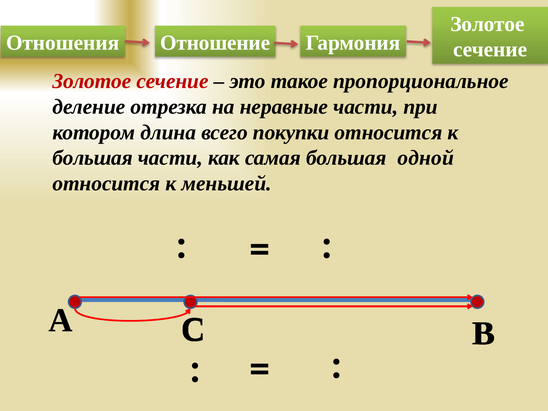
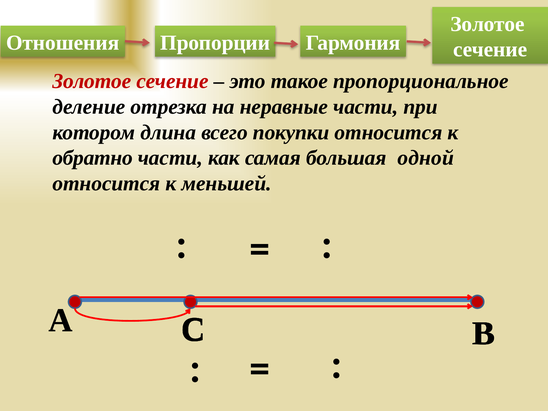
Отношение: Отношение -> Пропорции
большая at (93, 158): большая -> обратно
